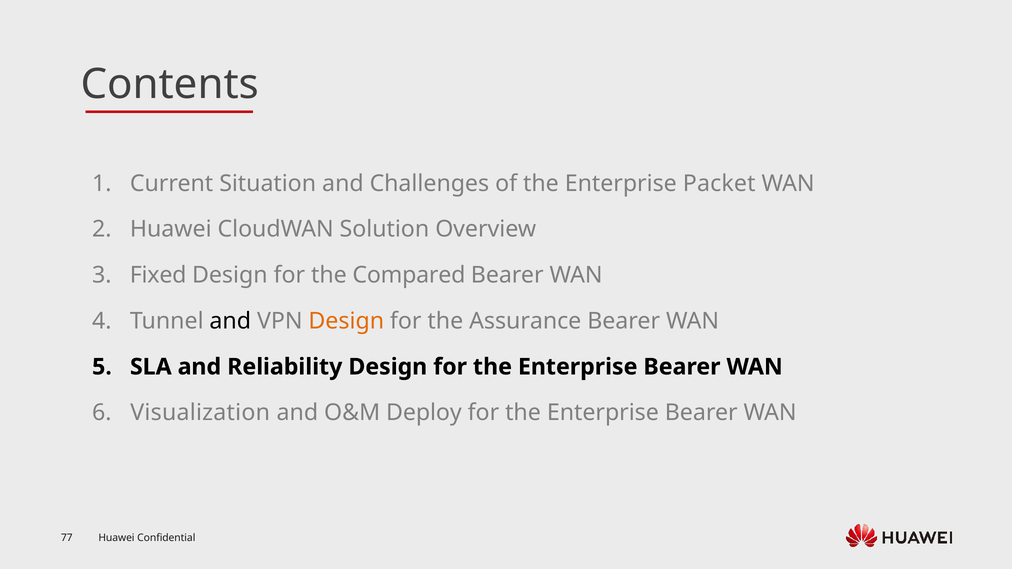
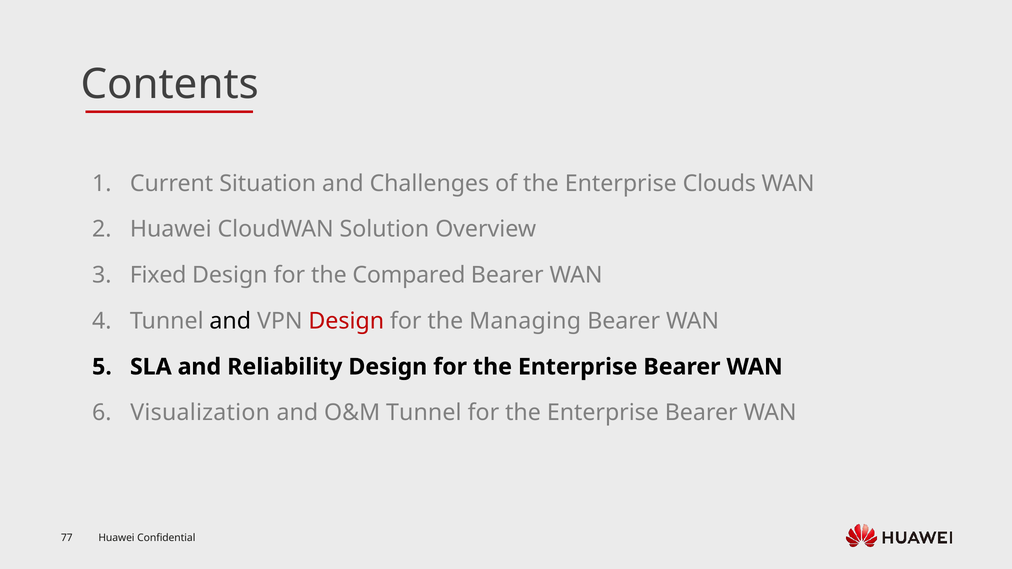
Packet: Packet -> Clouds
Design at (346, 321) colour: orange -> red
Assurance: Assurance -> Managing
O&M Deploy: Deploy -> Tunnel
